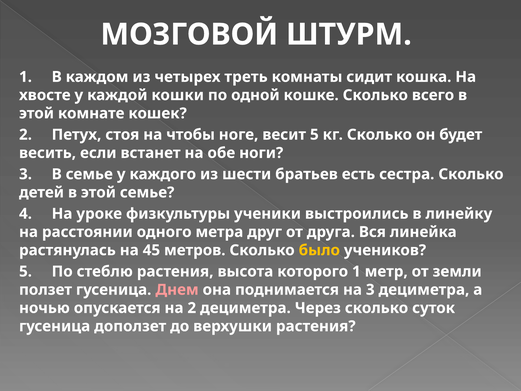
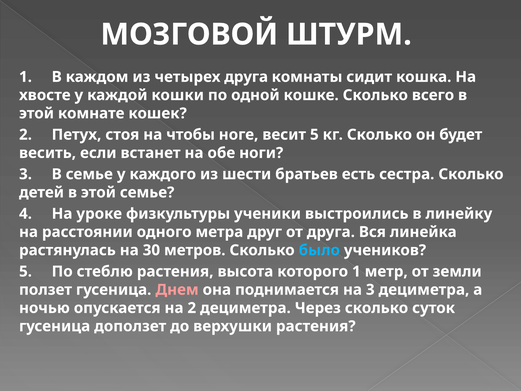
четырех треть: треть -> друга
45: 45 -> 30
было colour: yellow -> light blue
